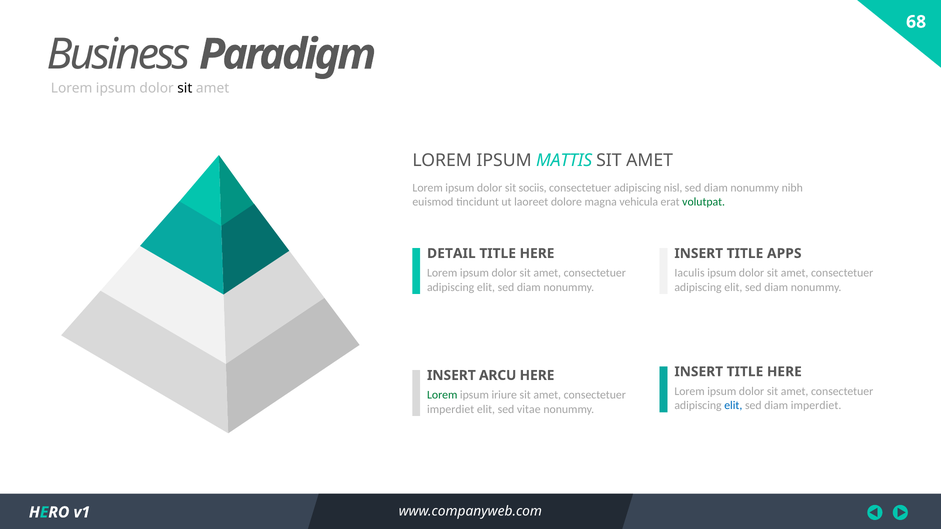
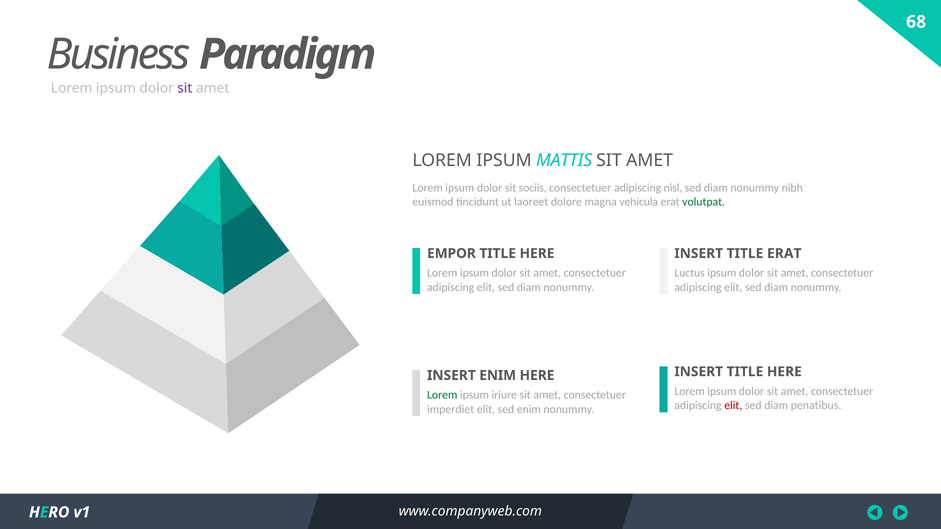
sit at (185, 88) colour: black -> purple
DETAIL: DETAIL -> EMPOR
TITLE APPS: APPS -> ERAT
Iaculis: Iaculis -> Luctus
INSERT ARCU: ARCU -> ENIM
elit at (733, 406) colour: blue -> red
diam imperdiet: imperdiet -> penatibus
sed vitae: vitae -> enim
